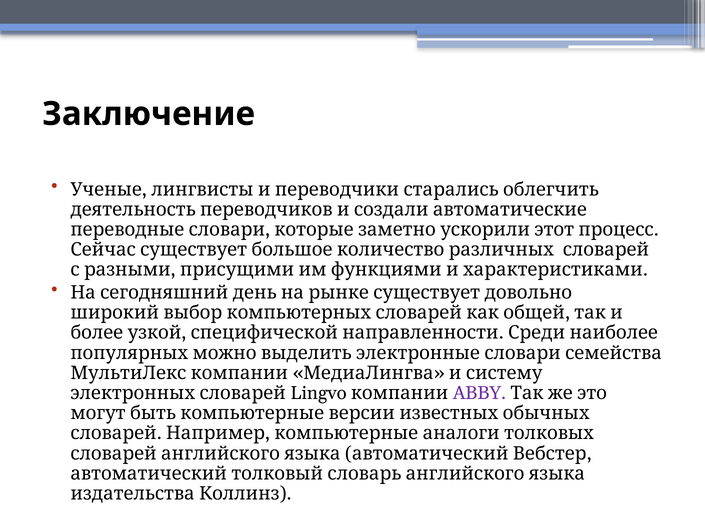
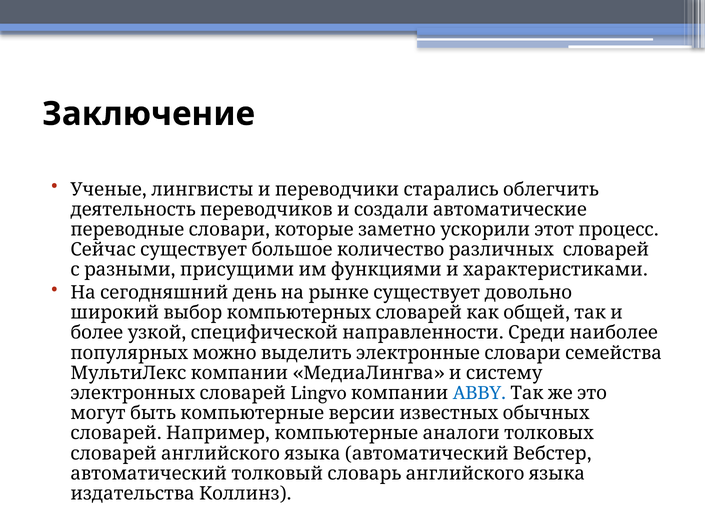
ABBY colour: purple -> blue
